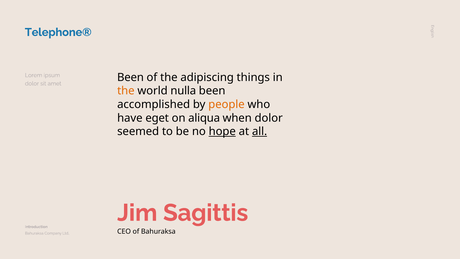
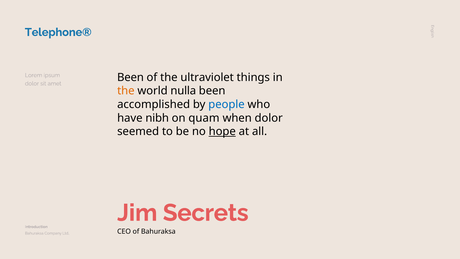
adipiscing: adipiscing -> ultraviolet
people colour: orange -> blue
eget: eget -> nibh
aliqua: aliqua -> quam
all underline: present -> none
Sagittis: Sagittis -> Secrets
